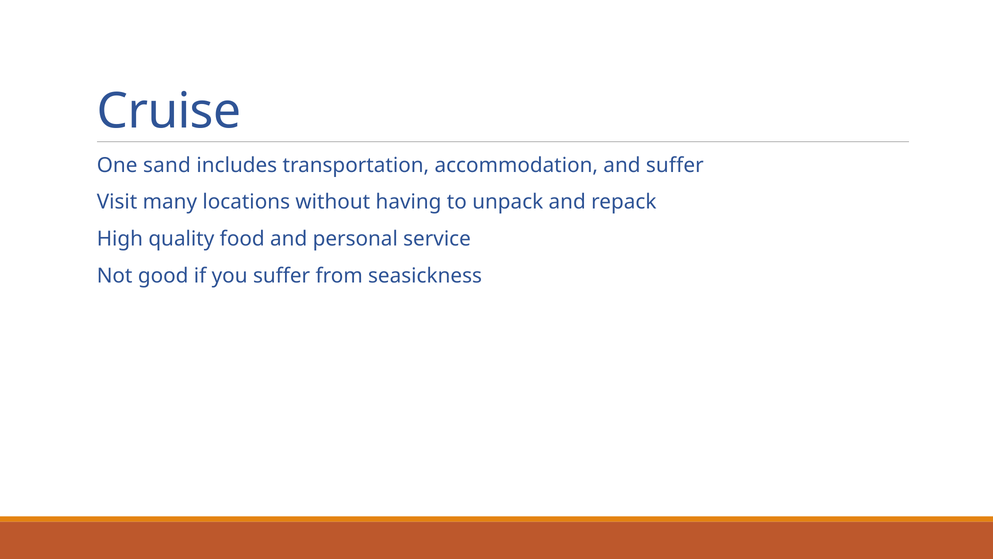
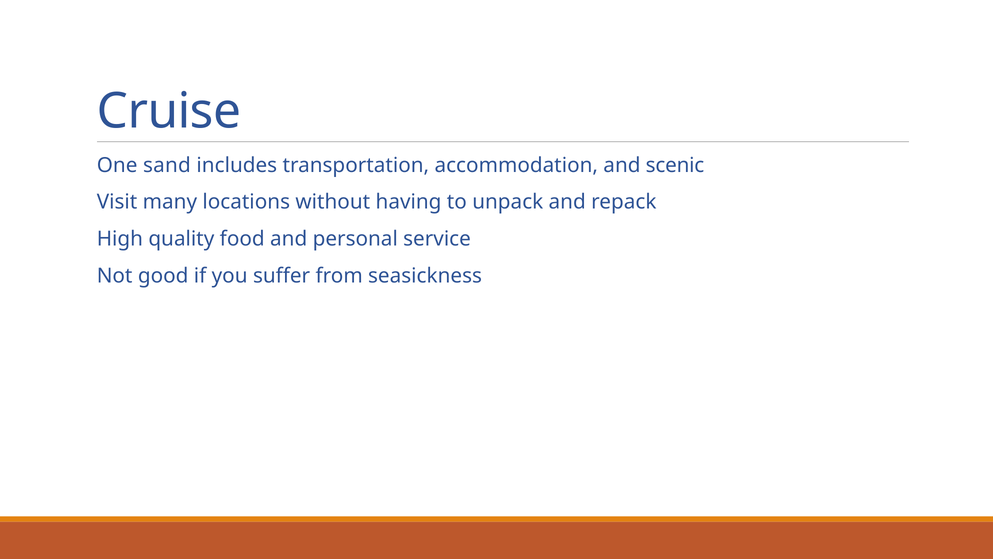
and suffer: suffer -> scenic
